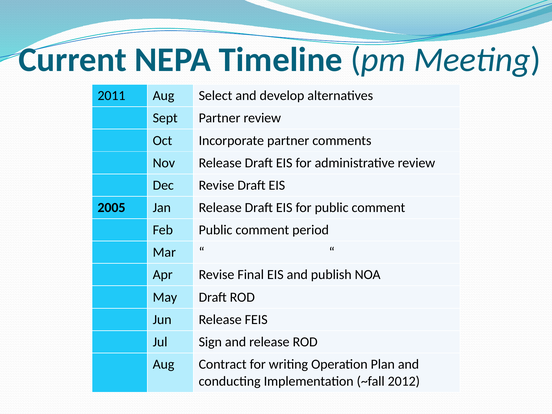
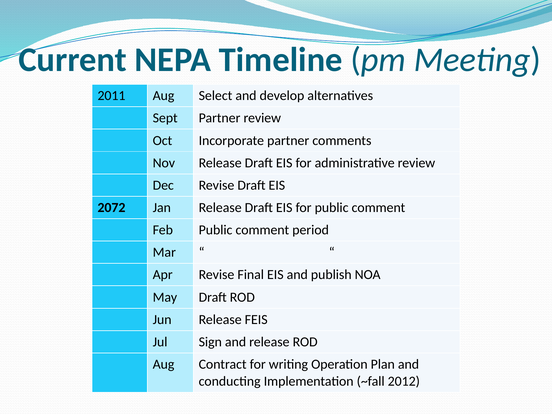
2005: 2005 -> 2072
